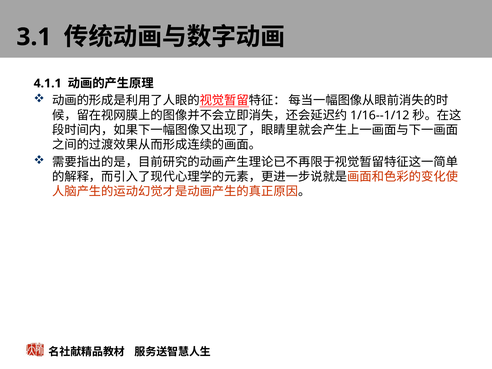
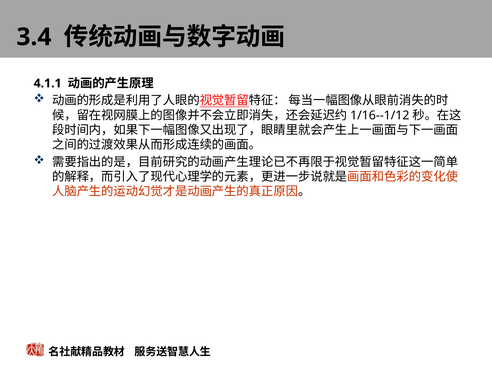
3.1: 3.1 -> 3.4
